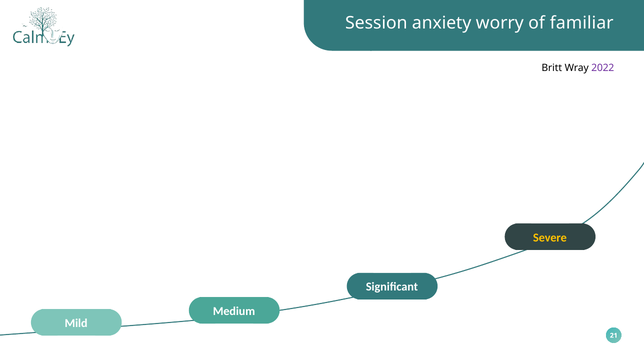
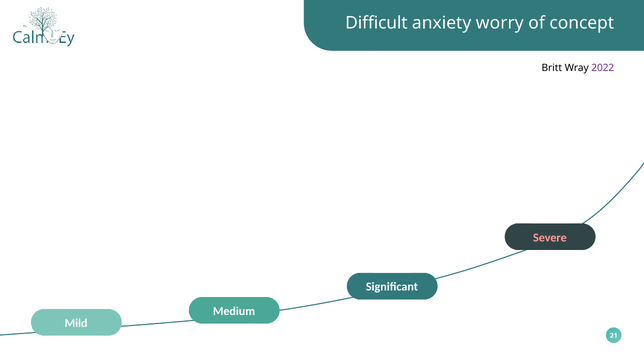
Session: Session -> Difficult
familiar: familiar -> concept
Severe colour: yellow -> pink
